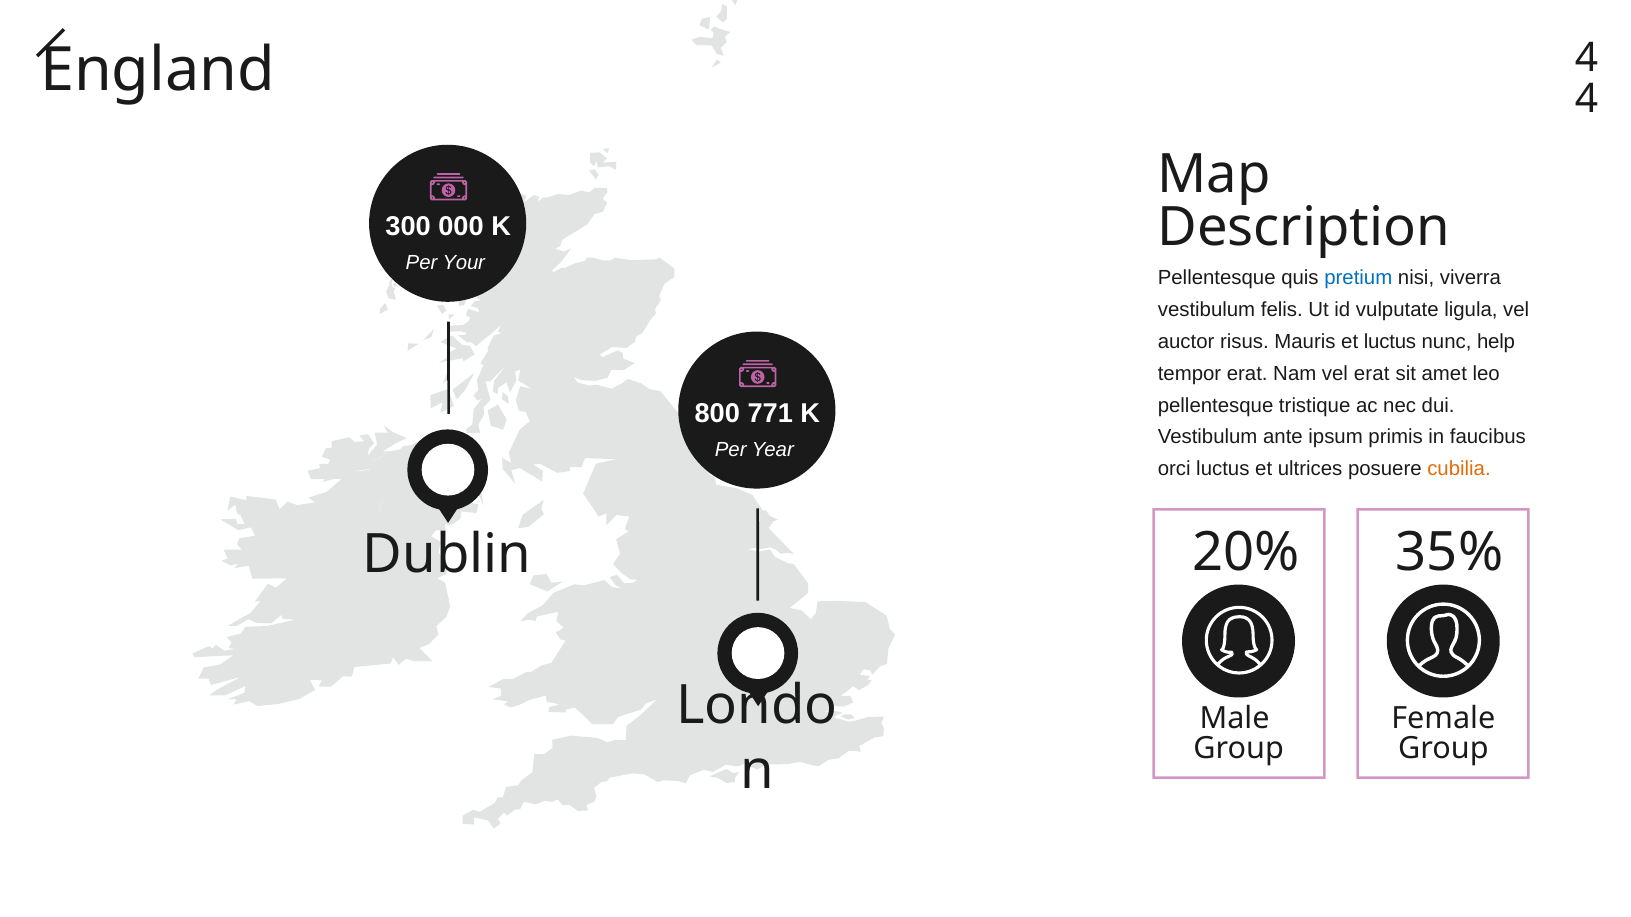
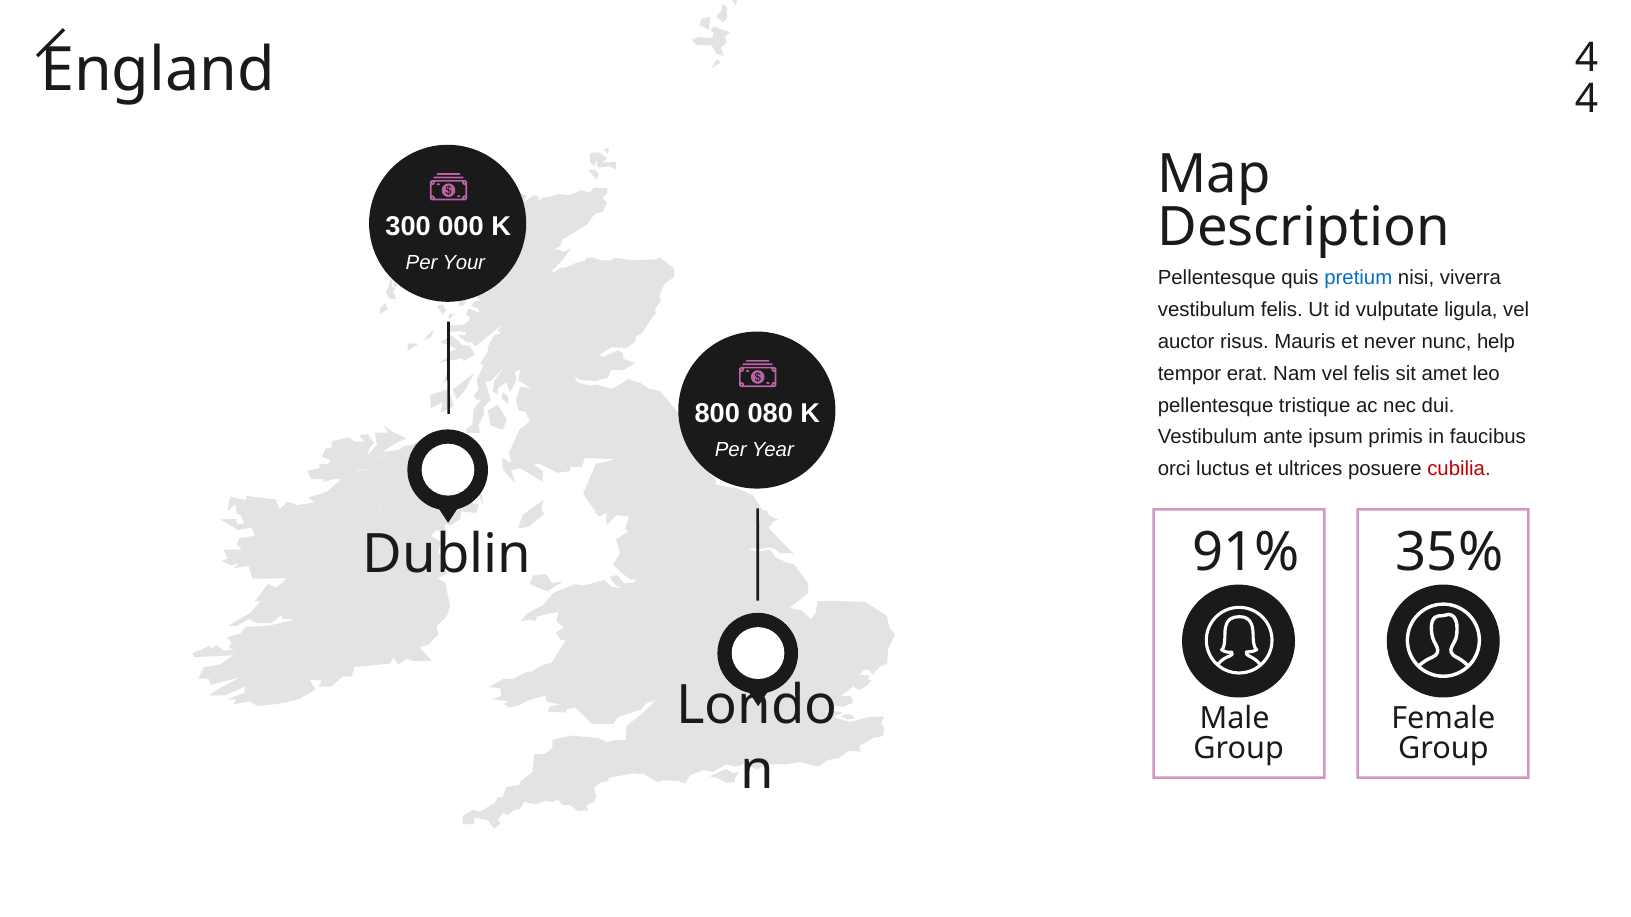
et luctus: luctus -> never
vel erat: erat -> felis
771: 771 -> 080
cubilia colour: orange -> red
20%: 20% -> 91%
